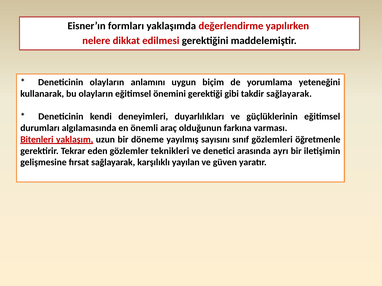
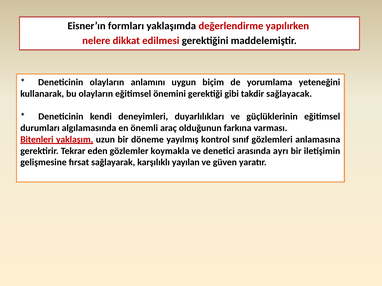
takdir sağlayarak: sağlayarak -> sağlayacak
sayısını: sayısını -> kontrol
öğretmenle: öğretmenle -> anlamasına
teknikleri: teknikleri -> koymakla
